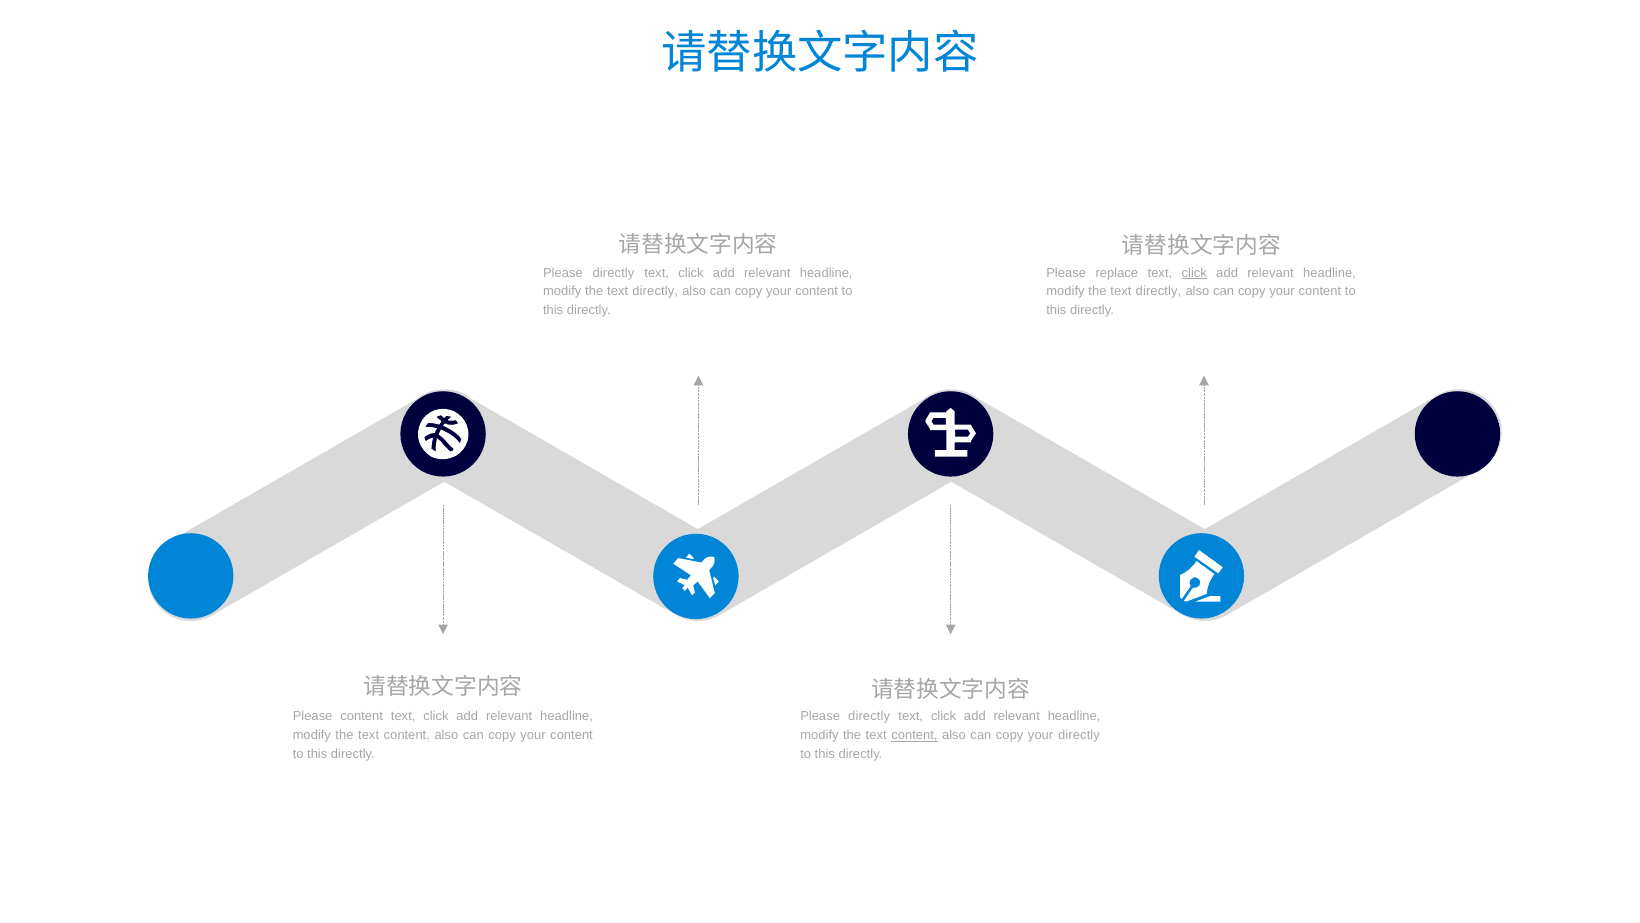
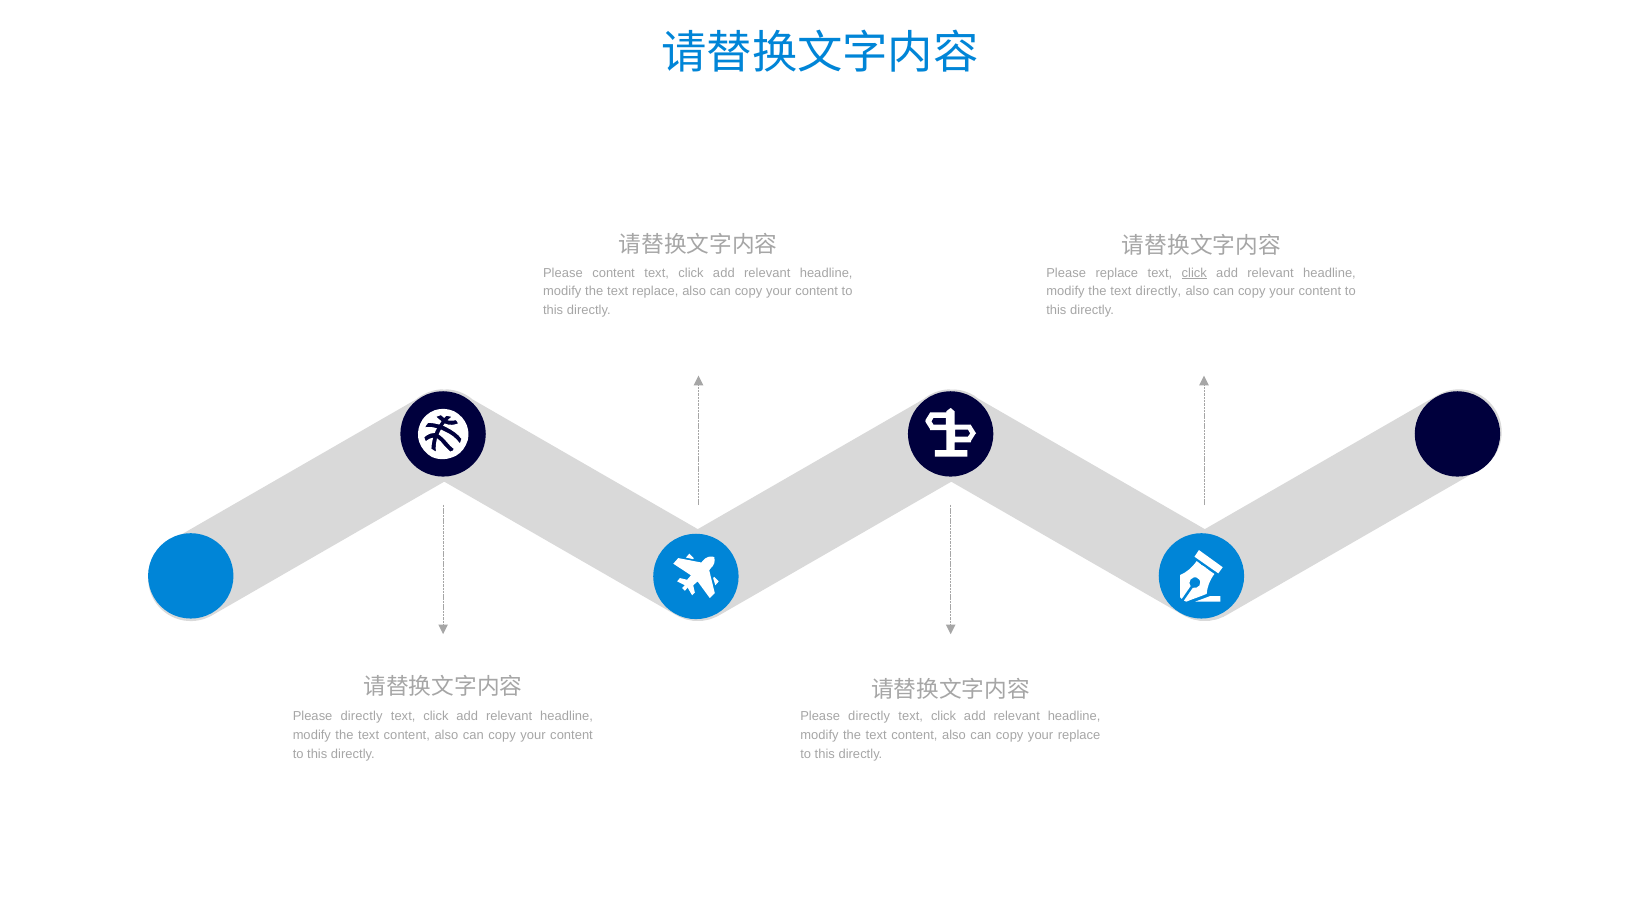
directly at (614, 273): directly -> content
directly at (655, 292): directly -> replace
content at (362, 716): content -> directly
content at (914, 735) underline: present -> none
your directly: directly -> replace
